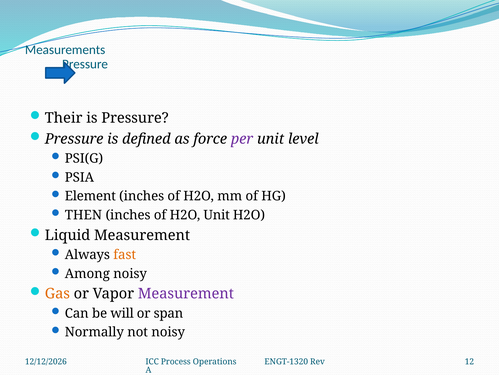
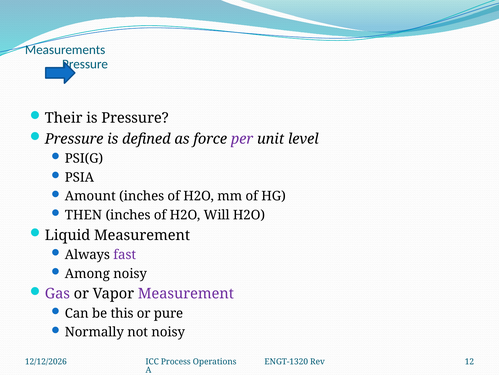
Element: Element -> Amount
H2O Unit: Unit -> Will
fast colour: orange -> purple
Gas colour: orange -> purple
will: will -> this
span: span -> pure
